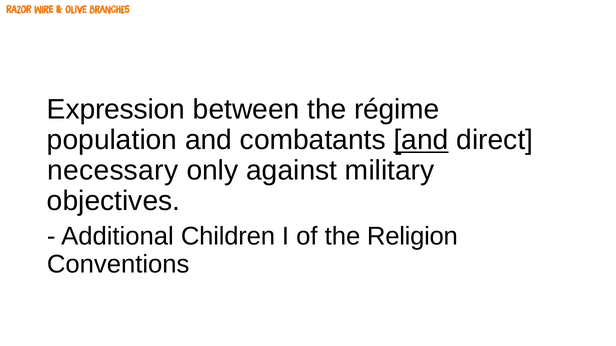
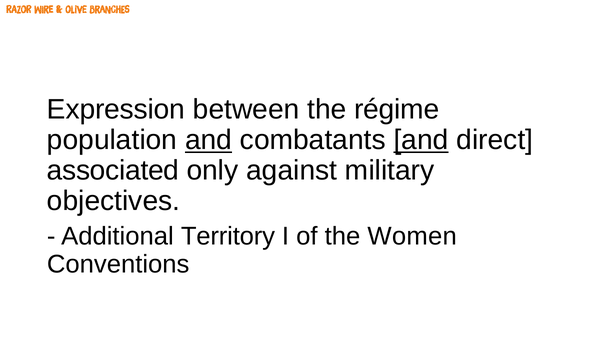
and at (209, 140) underline: none -> present
necessary: necessary -> associated
Children: Children -> Territory
Religion: Religion -> Women
